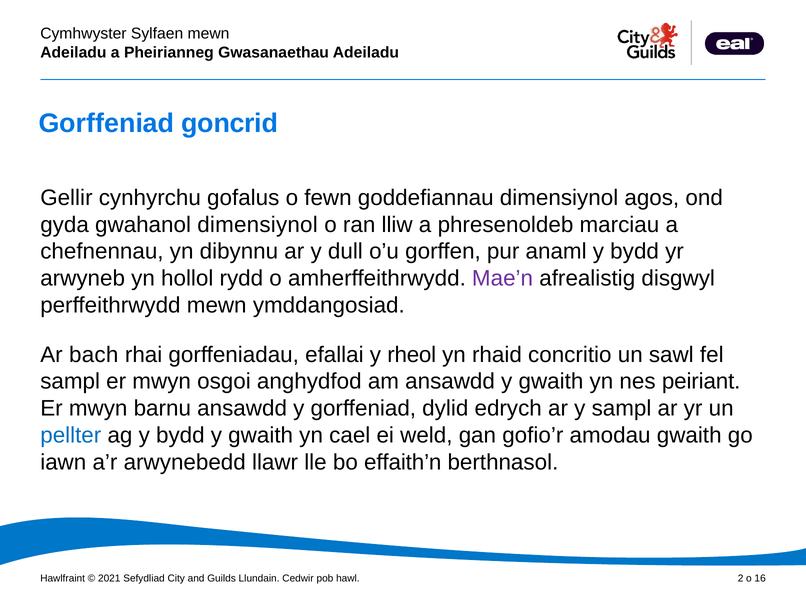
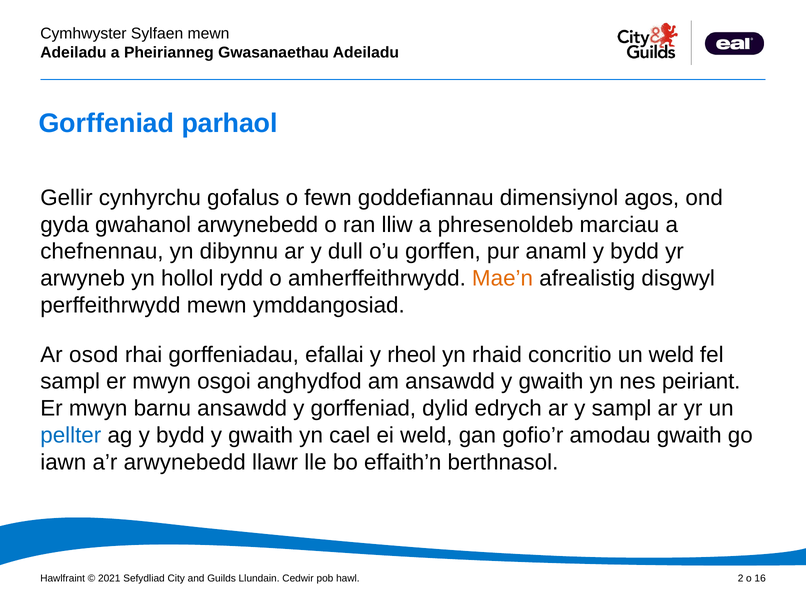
goncrid: goncrid -> parhaol
gwahanol dimensiynol: dimensiynol -> arwynebedd
Mae’n colour: purple -> orange
bach: bach -> osod
un sawl: sawl -> weld
